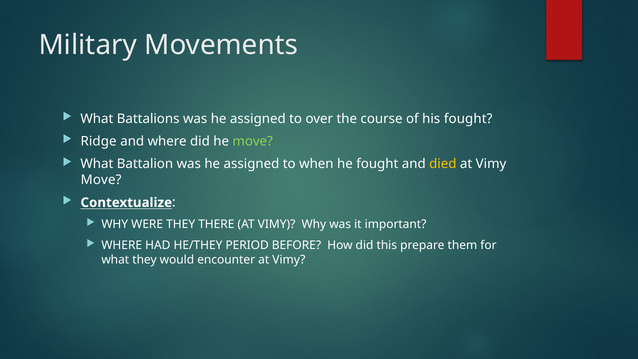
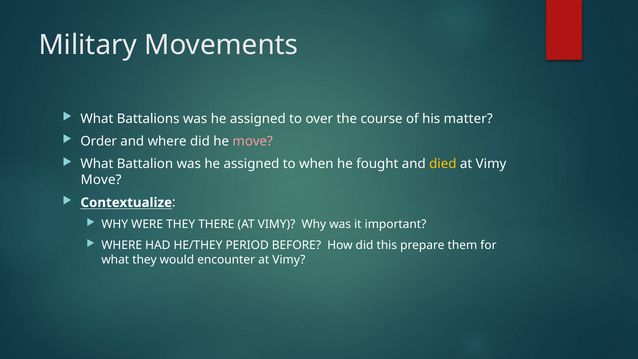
his fought: fought -> matter
Ridge: Ridge -> Order
move at (253, 141) colour: light green -> pink
